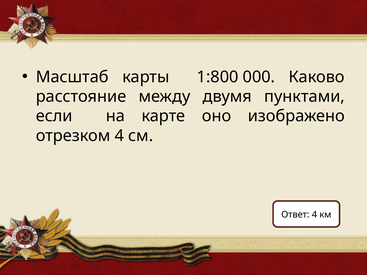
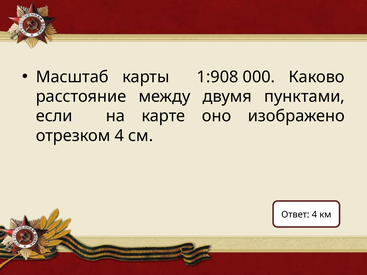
1:800: 1:800 -> 1:908
